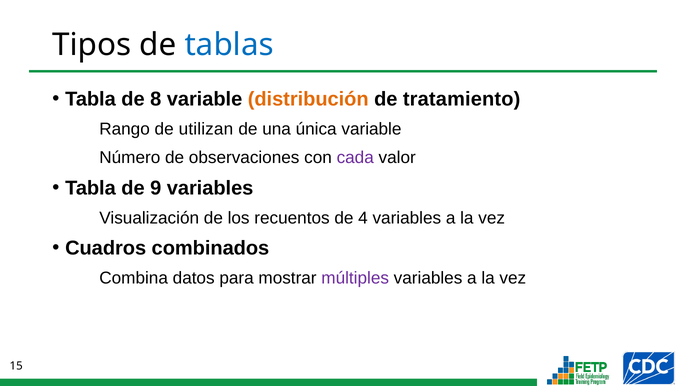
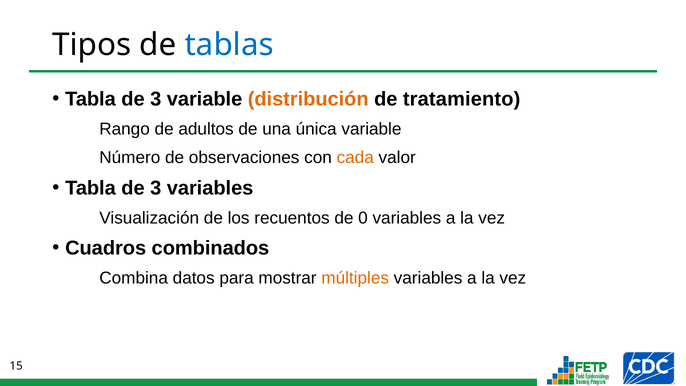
8 at (156, 99): 8 -> 3
utilizan: utilizan -> adultos
cada colour: purple -> orange
9 at (156, 188): 9 -> 3
4: 4 -> 0
múltiples colour: purple -> orange
